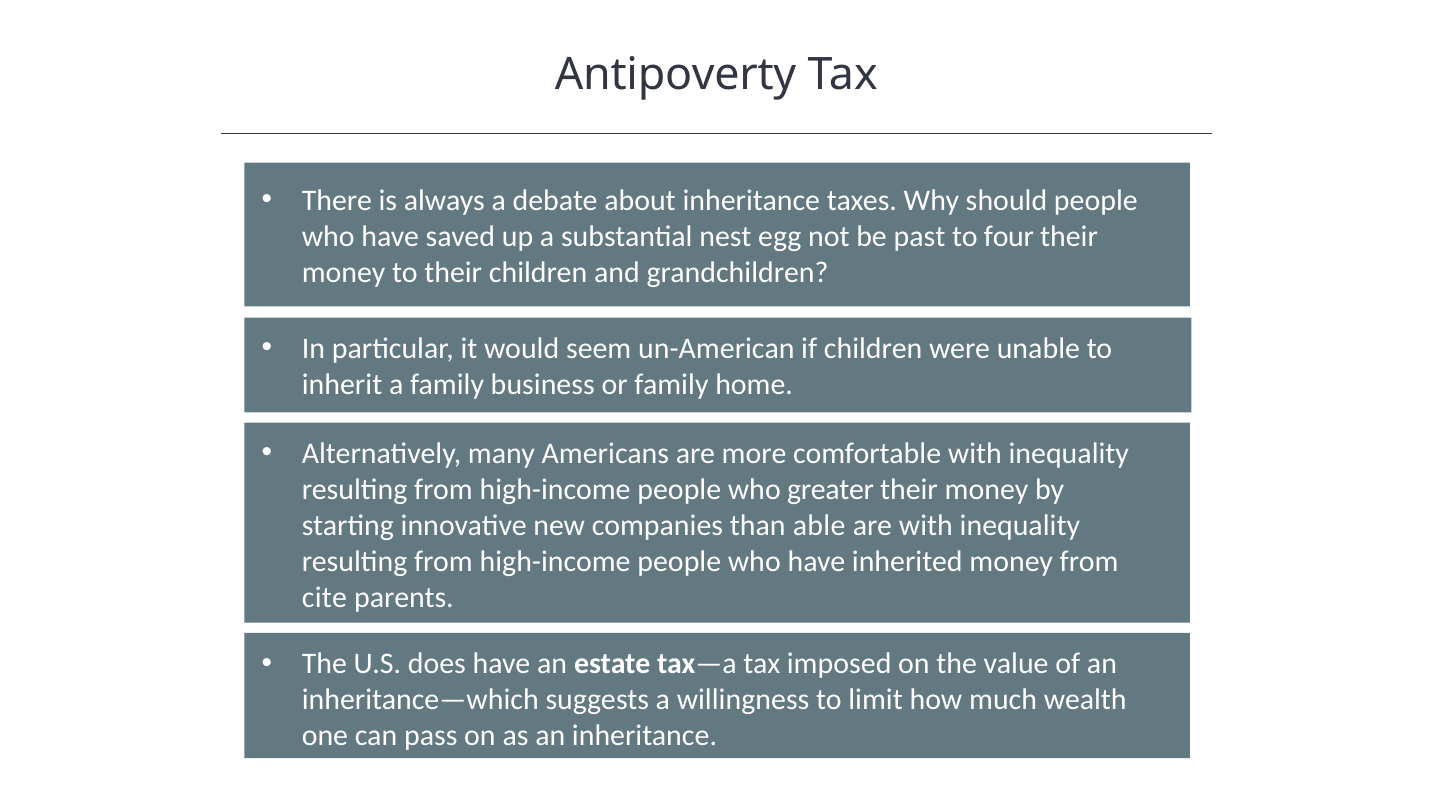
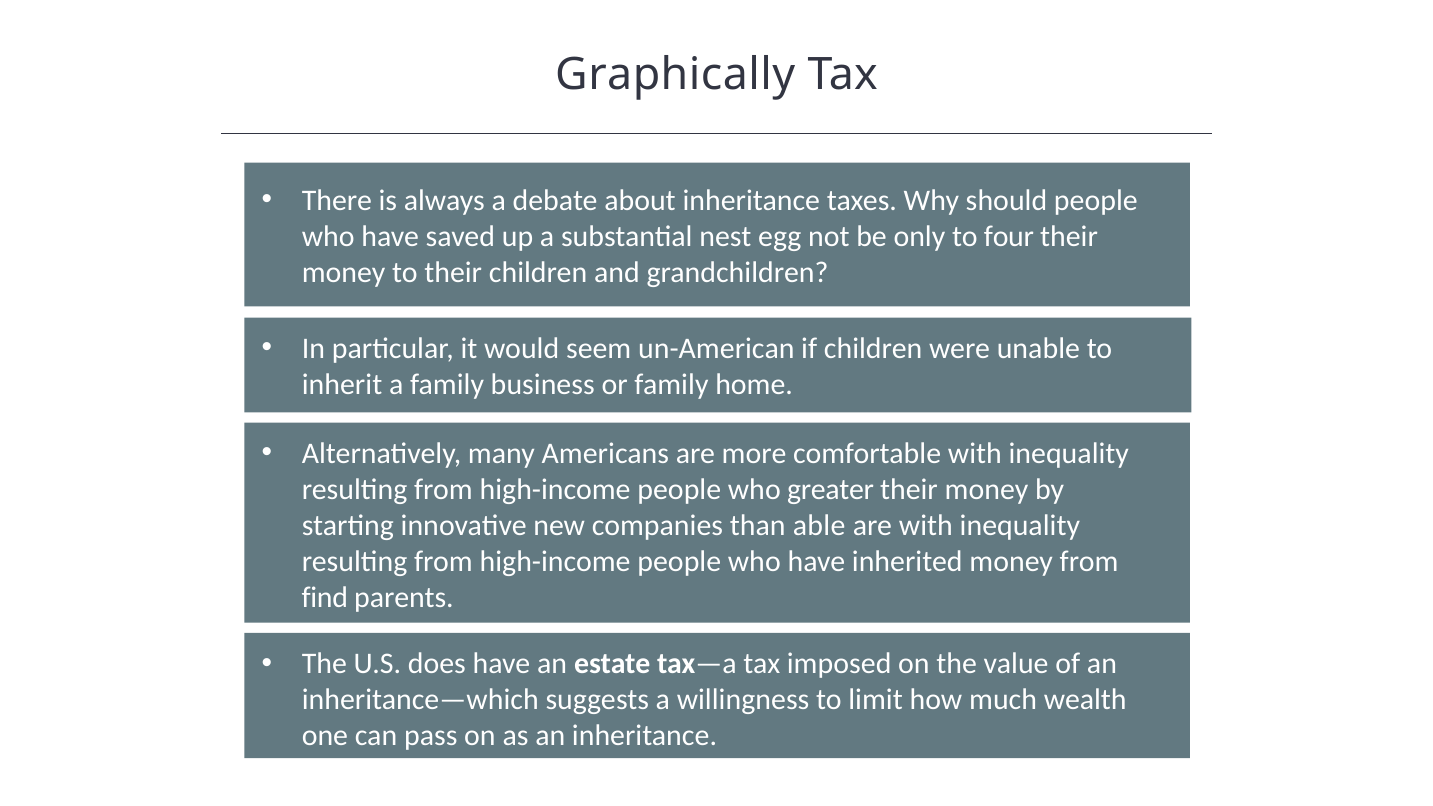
Antipoverty: Antipoverty -> Graphically
past: past -> only
cite: cite -> find
